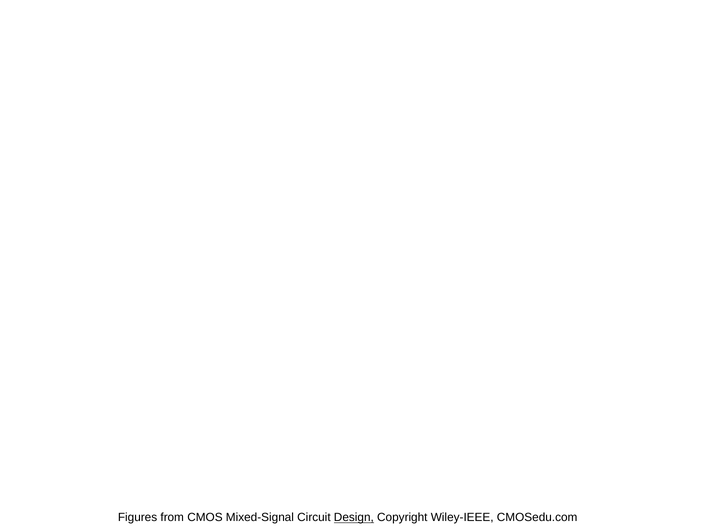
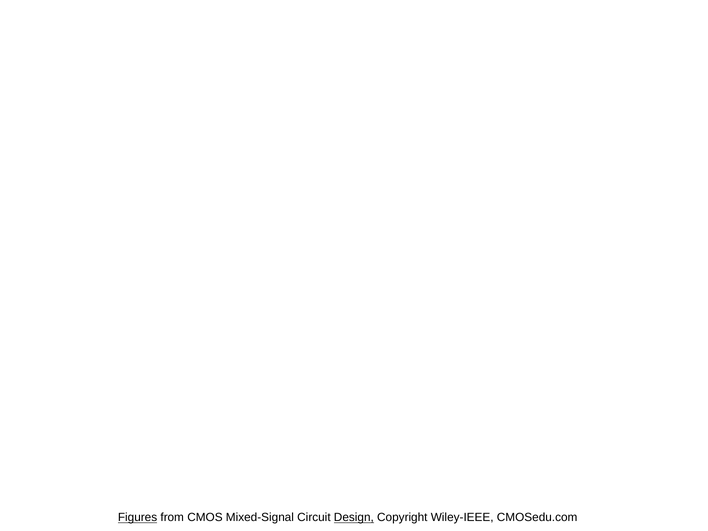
Figures underline: none -> present
